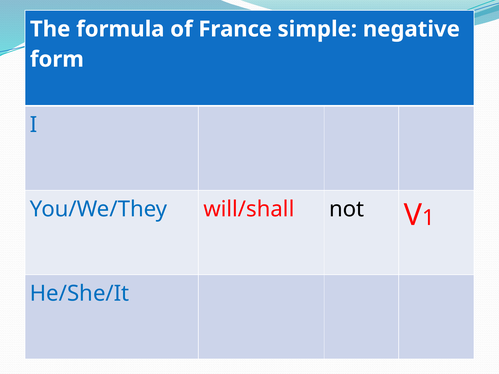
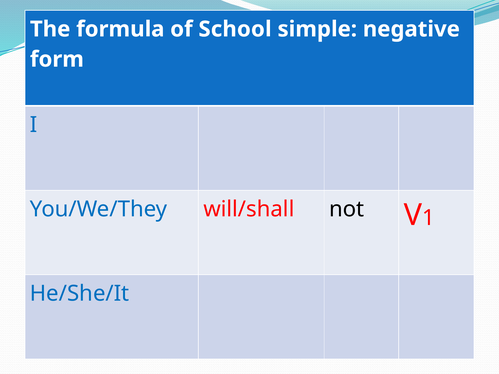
France: France -> School
